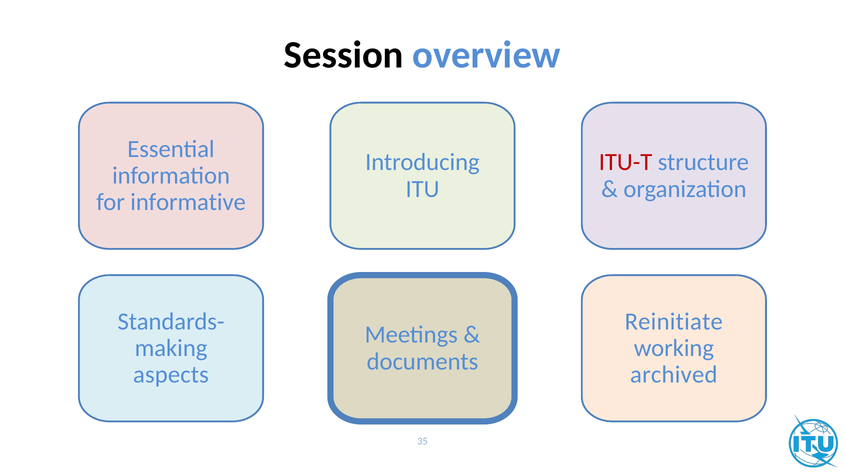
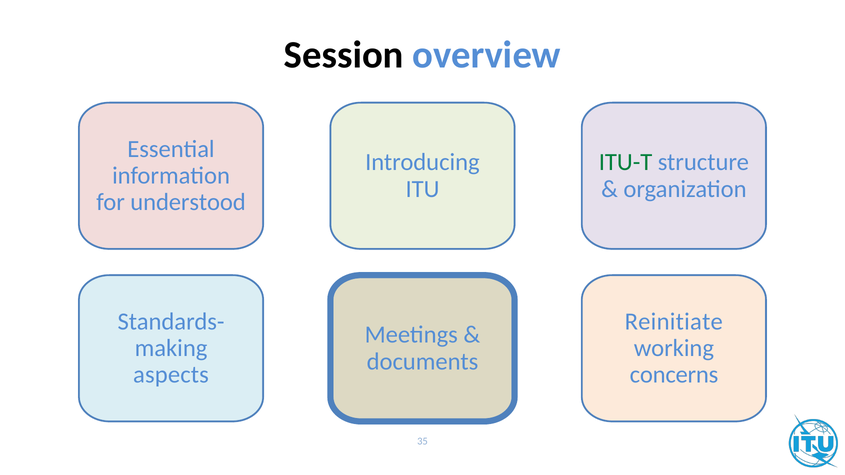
ITU-T colour: red -> green
informative: informative -> understood
archived: archived -> concerns
